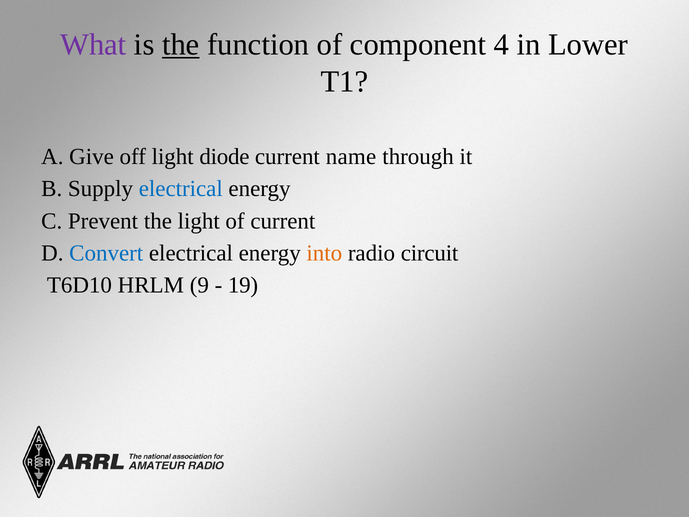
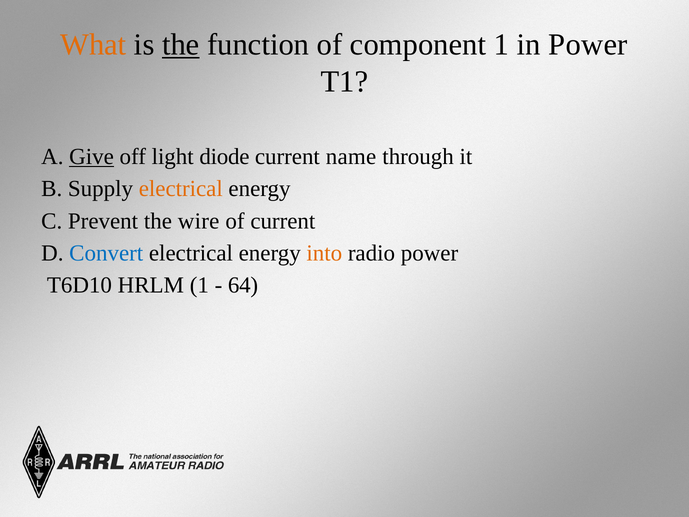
What colour: purple -> orange
component 4: 4 -> 1
in Lower: Lower -> Power
Give underline: none -> present
electrical at (181, 189) colour: blue -> orange
the light: light -> wire
radio circuit: circuit -> power
HRLM 9: 9 -> 1
19: 19 -> 64
